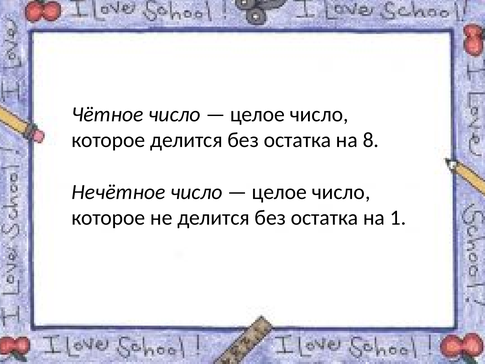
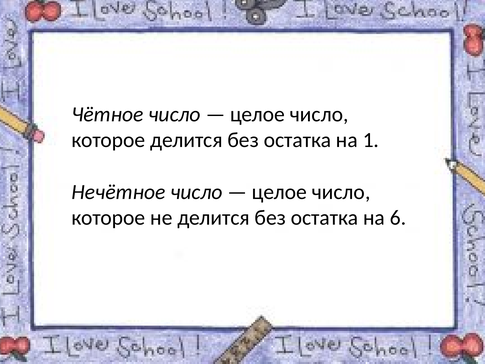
8: 8 -> 1
1: 1 -> 6
